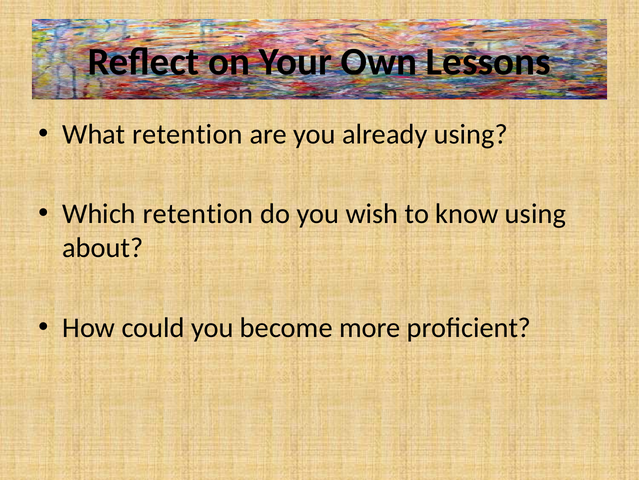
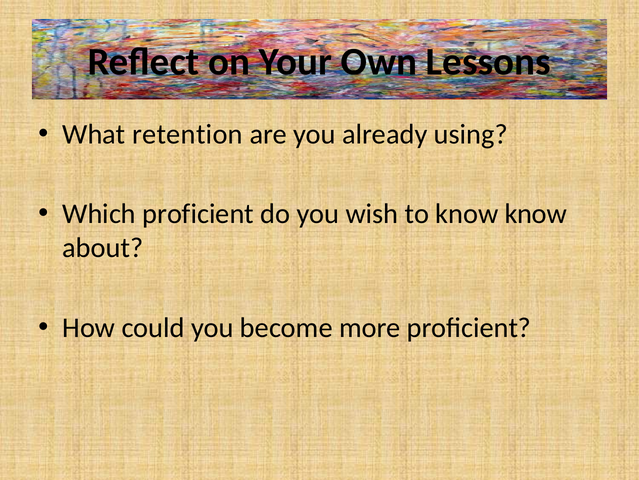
Which retention: retention -> proficient
know using: using -> know
